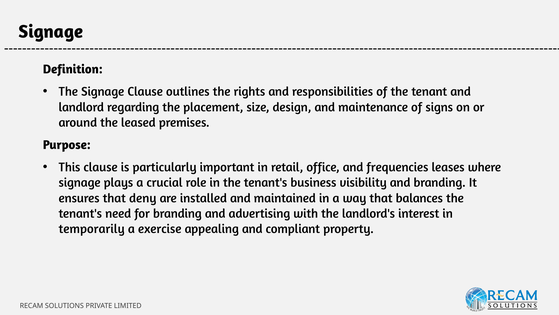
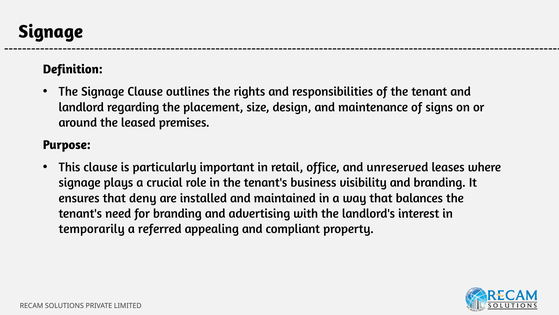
frequencies: frequencies -> unreserved
exercise: exercise -> referred
